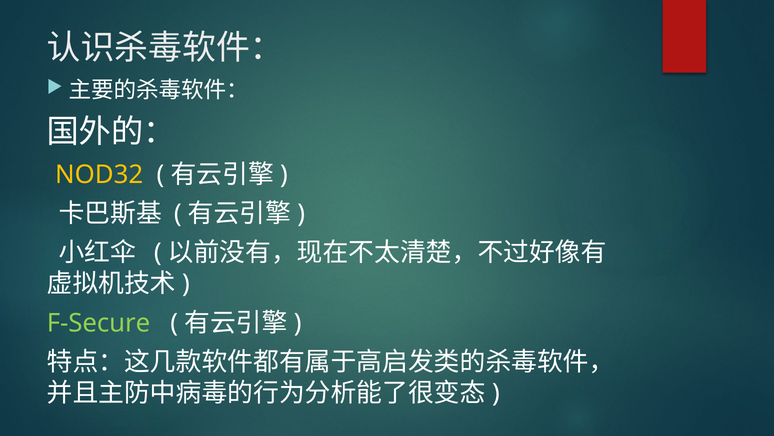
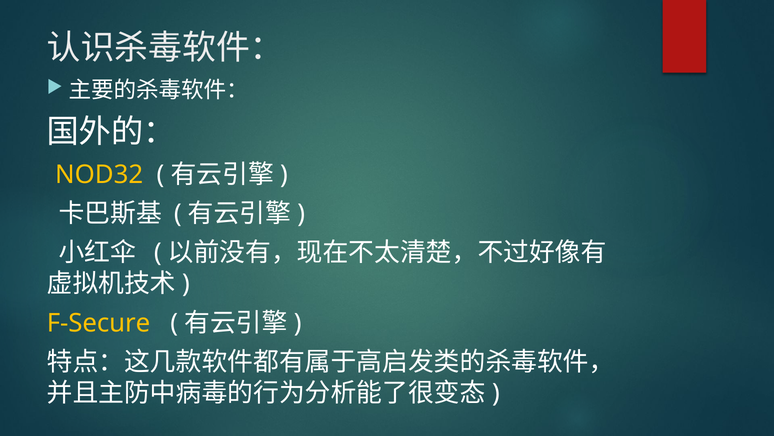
F-Secure colour: light green -> yellow
